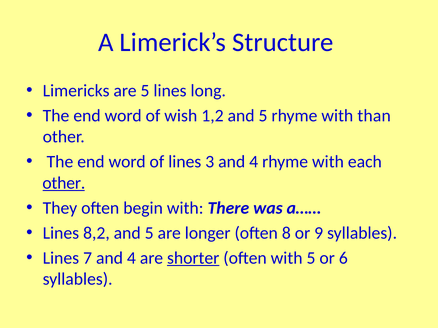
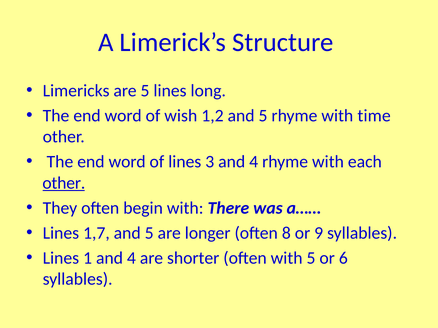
than: than -> time
8,2: 8,2 -> 1,7
7: 7 -> 1
shorter underline: present -> none
